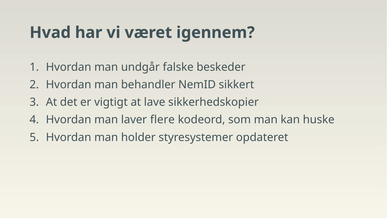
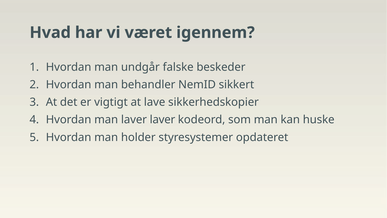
laver flere: flere -> laver
